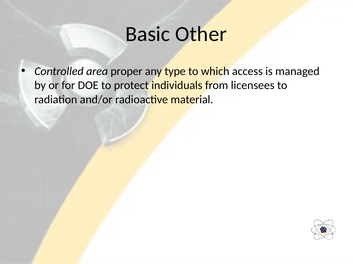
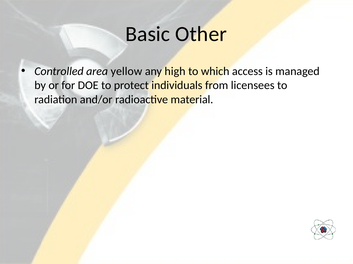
proper: proper -> yellow
type: type -> high
